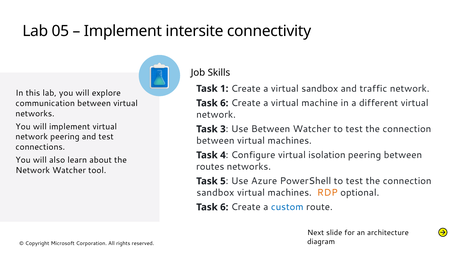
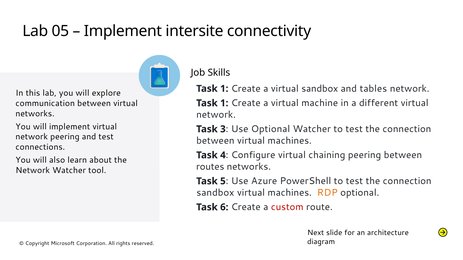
traffic: traffic -> tables
6 at (224, 103): 6 -> 1
Use Between: Between -> Optional
isolation: isolation -> chaining
custom colour: blue -> red
